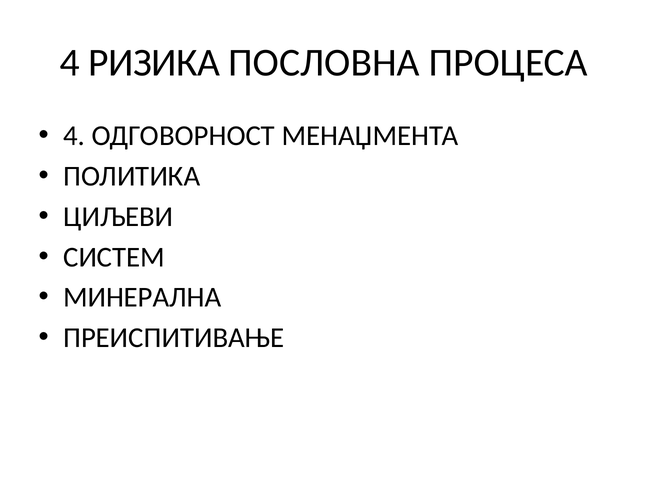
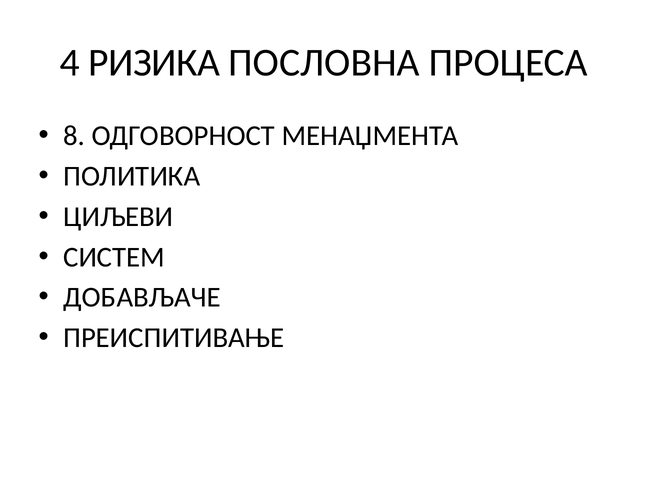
4 at (74, 136): 4 -> 8
МИНЕРАЛНА: МИНЕРАЛНА -> ДОБАВЉАЧЕ
